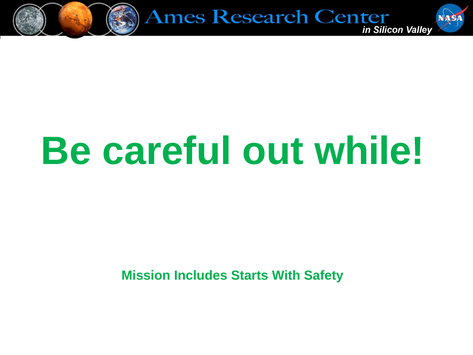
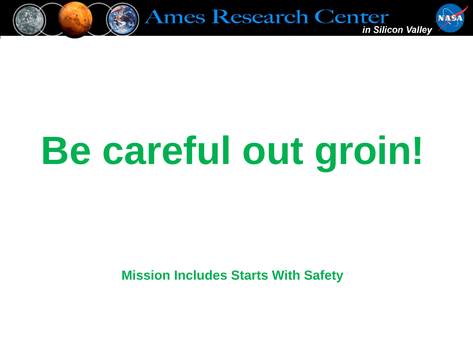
while: while -> groin
